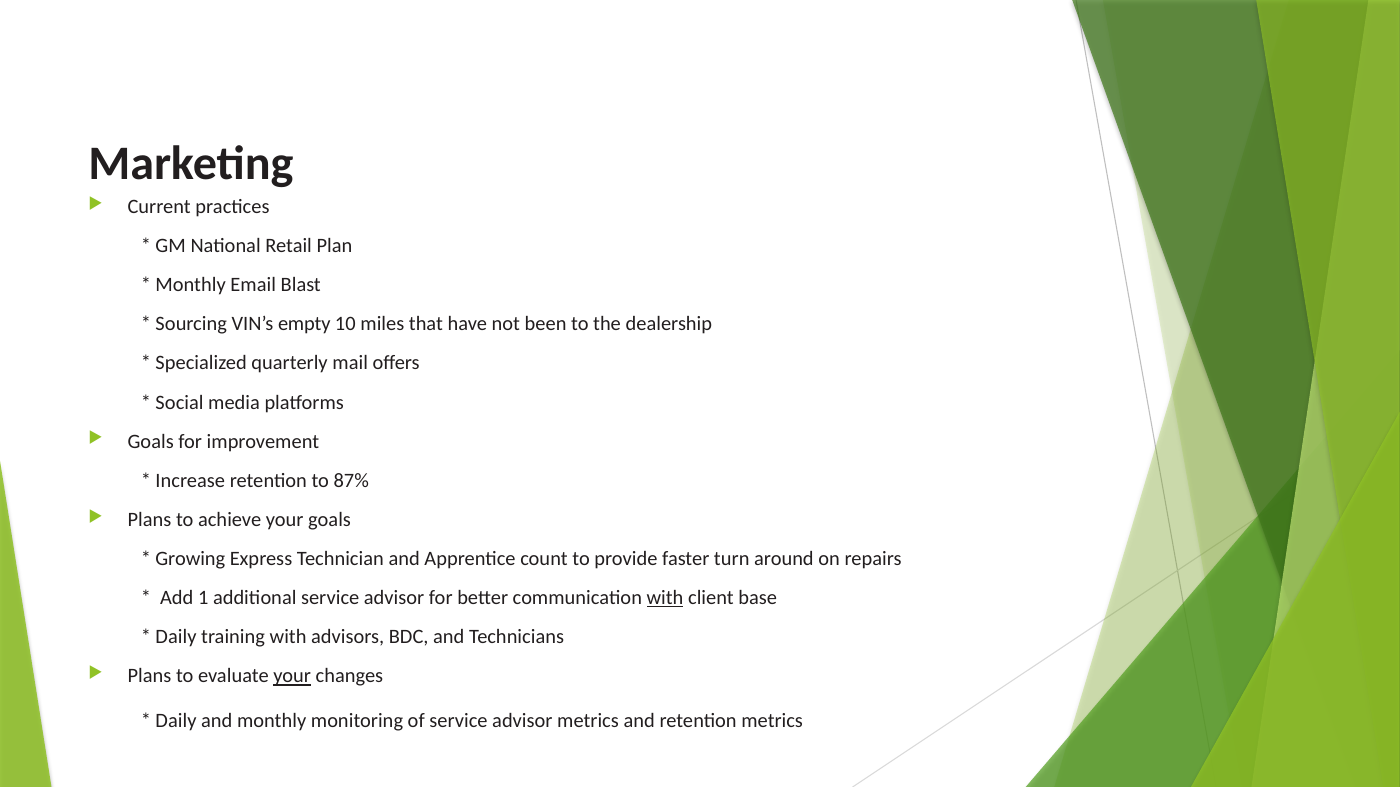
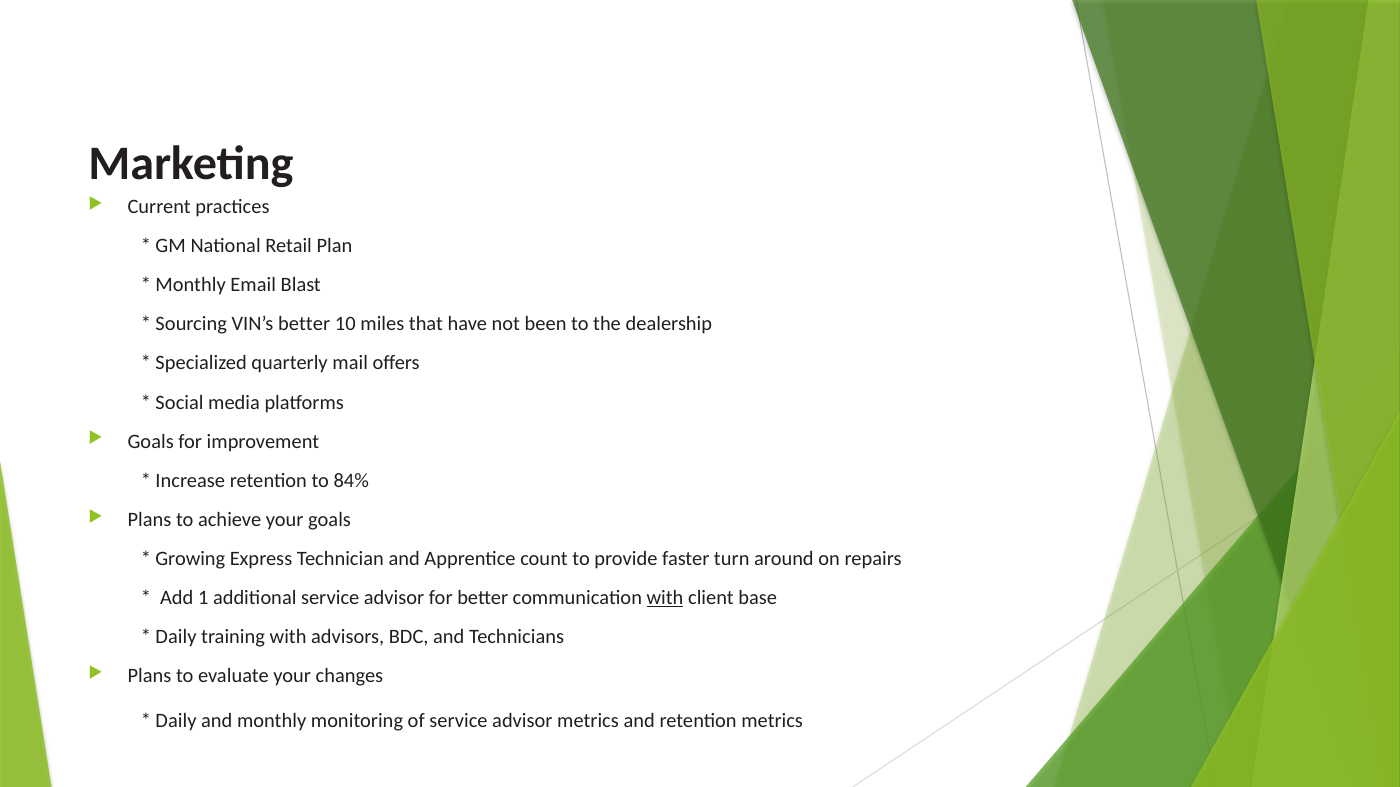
VIN’s empty: empty -> better
87%: 87% -> 84%
your at (292, 677) underline: present -> none
